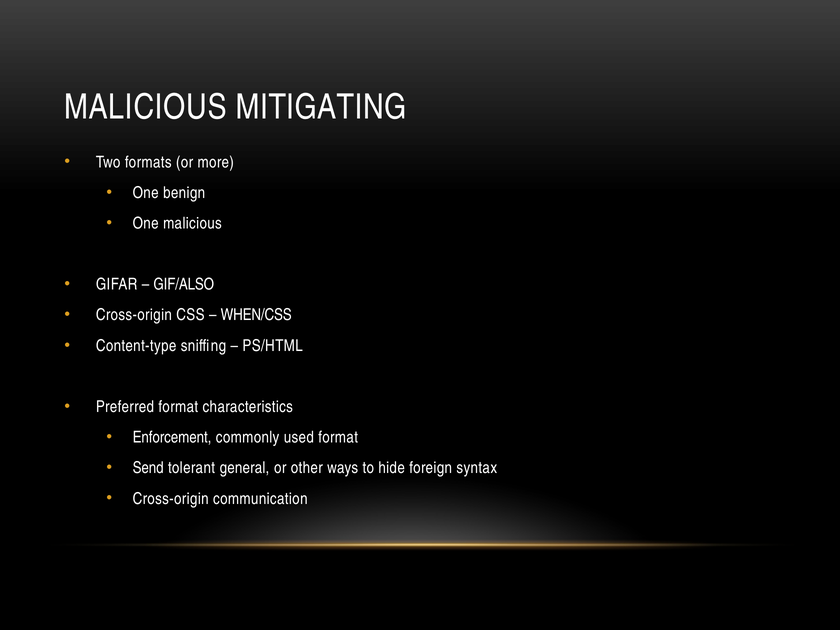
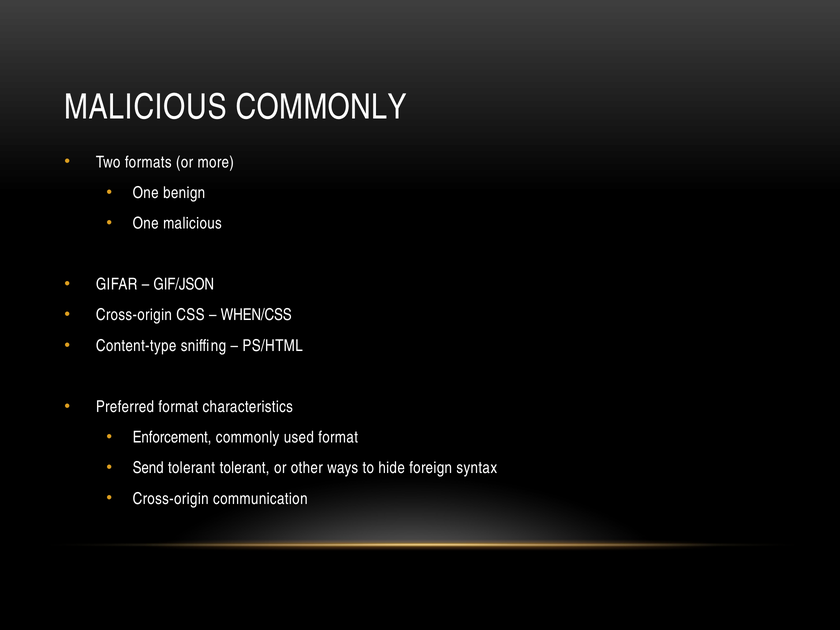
MALICIOUS MITIGATING: MITIGATING -> COMMONLY
GIF/ALSO: GIF/ALSO -> GIF/JSON
tolerant general: general -> tolerant
